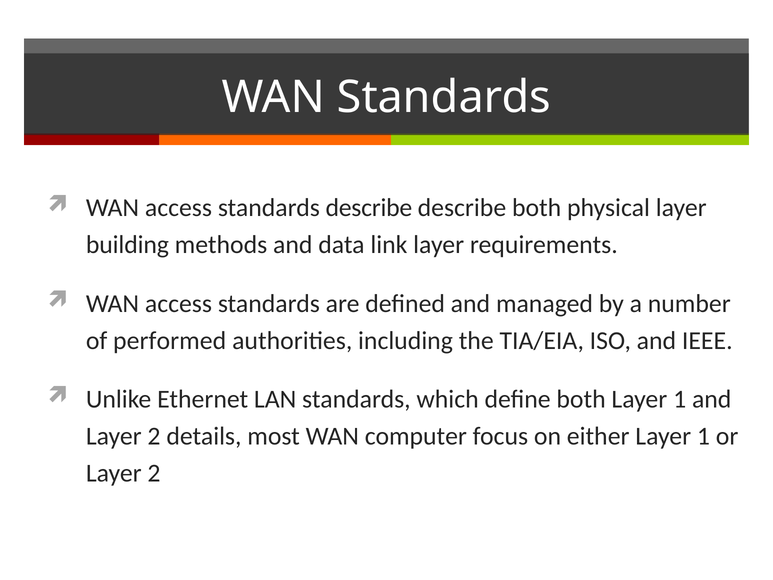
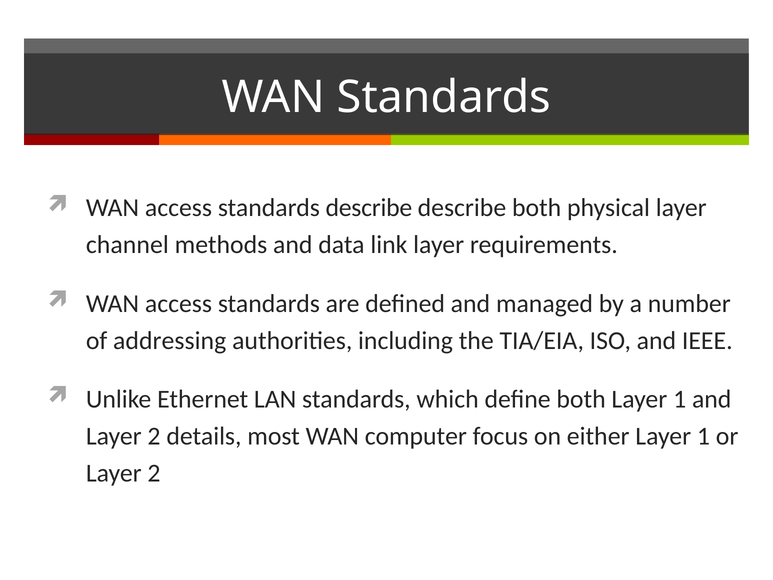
building: building -> channel
performed: performed -> addressing
